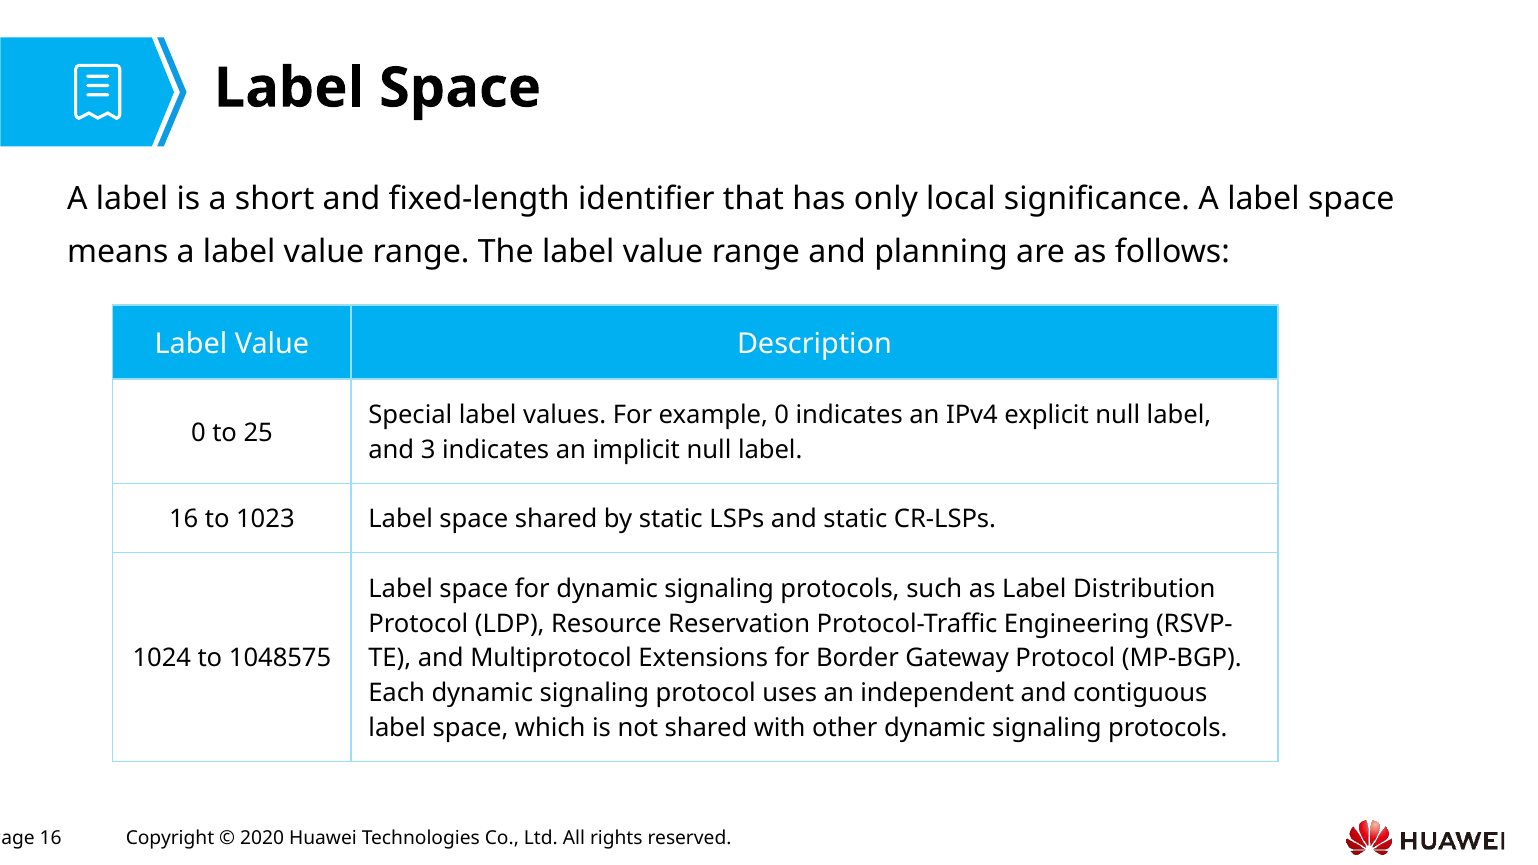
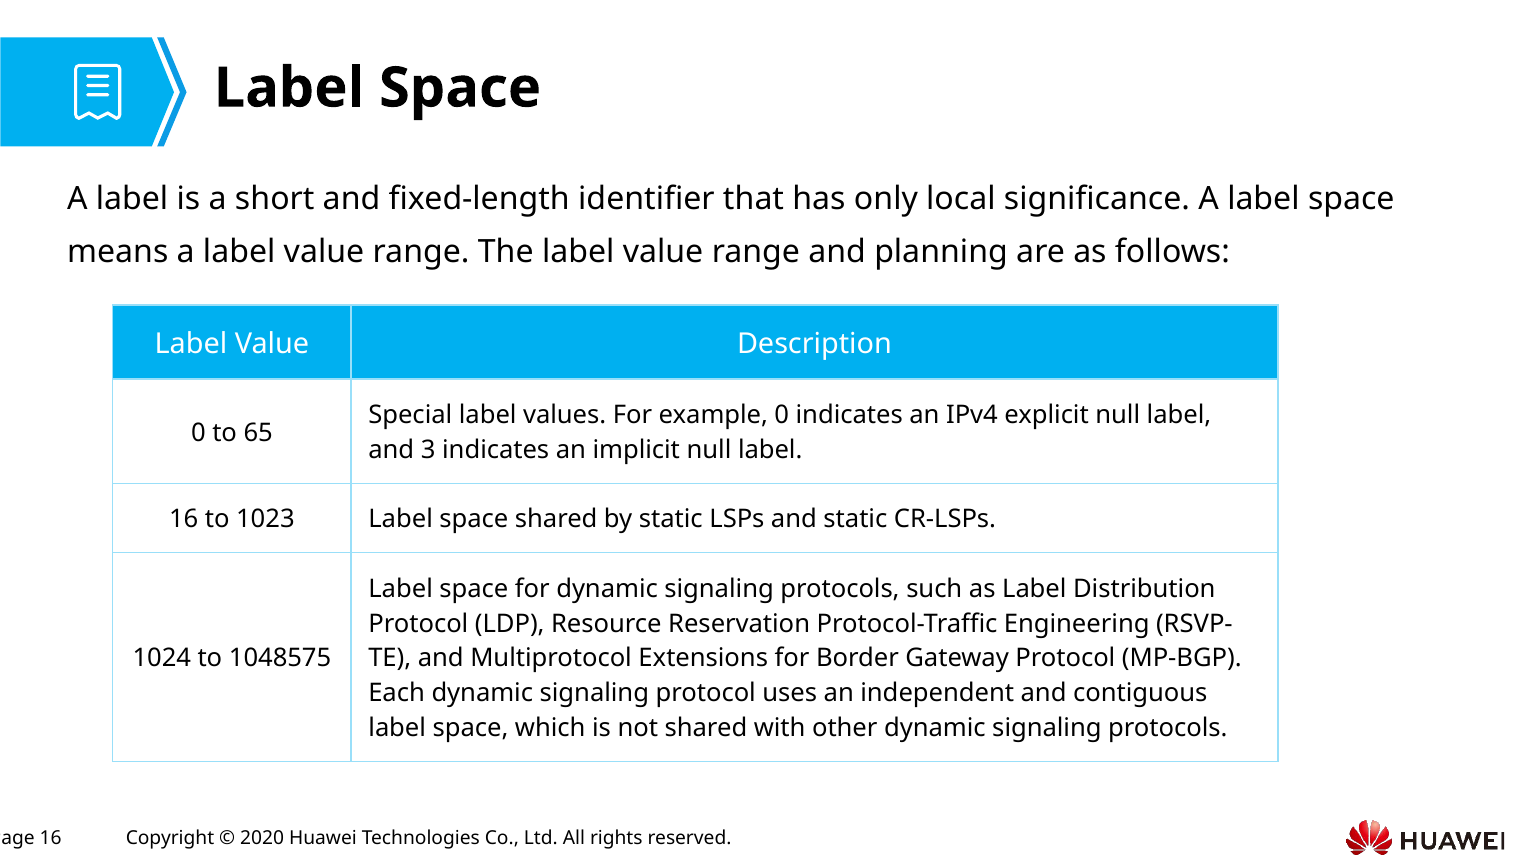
25: 25 -> 65
